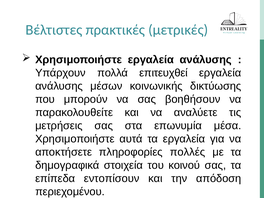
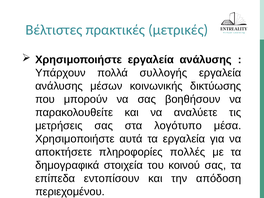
επιτευχθεί: επιτευχθεί -> συλλογής
επωνυμία: επωνυμία -> λογότυπο
